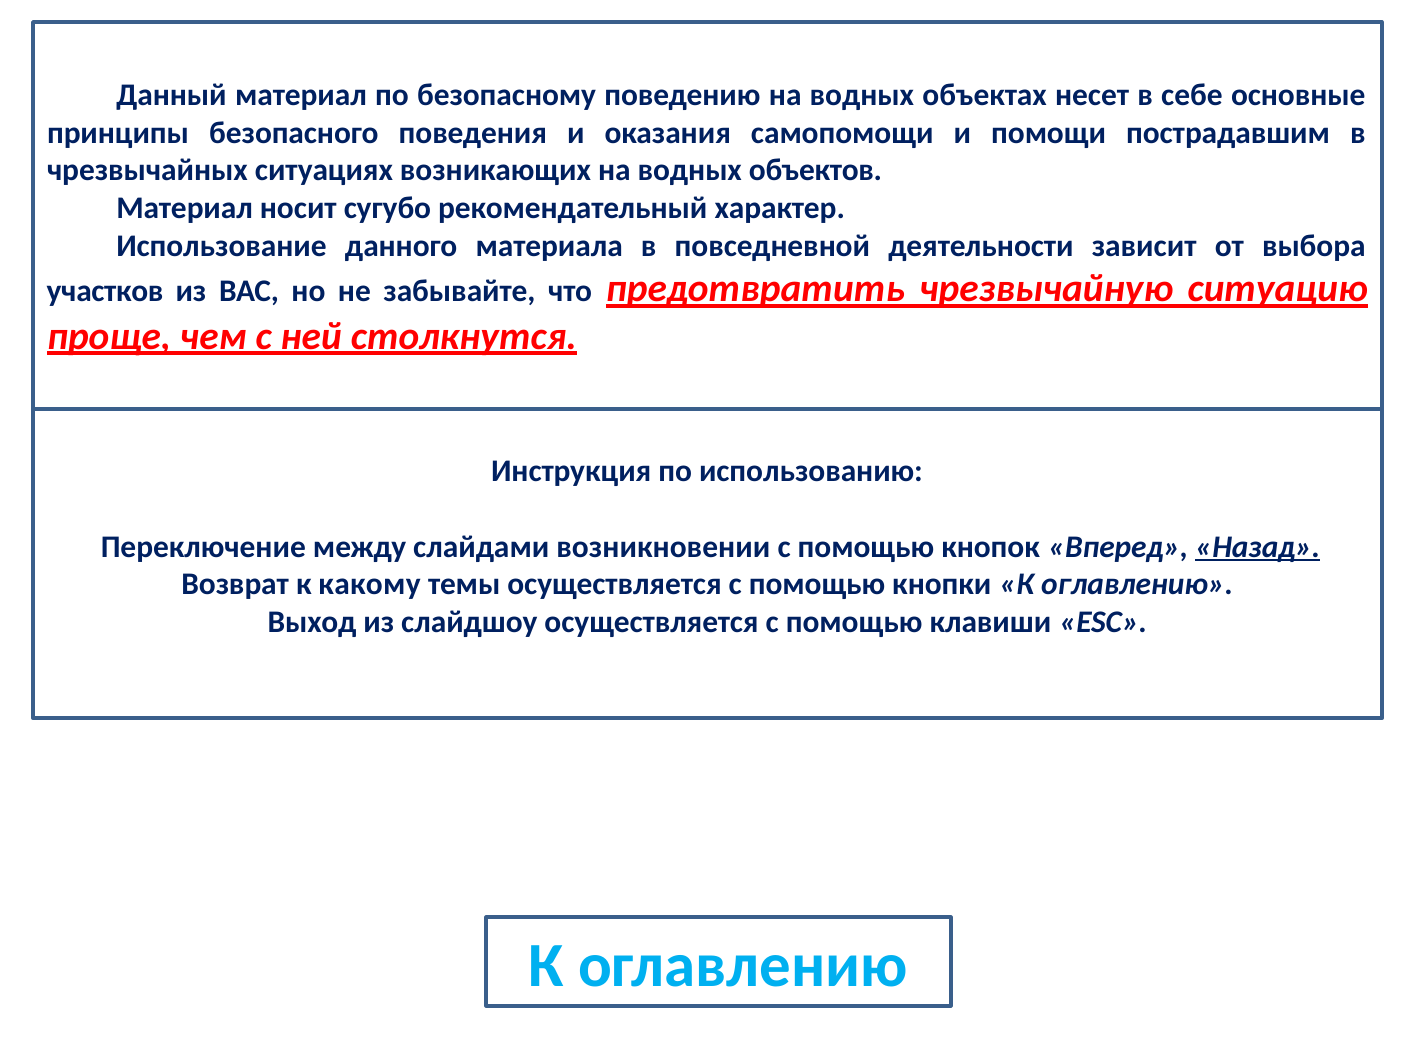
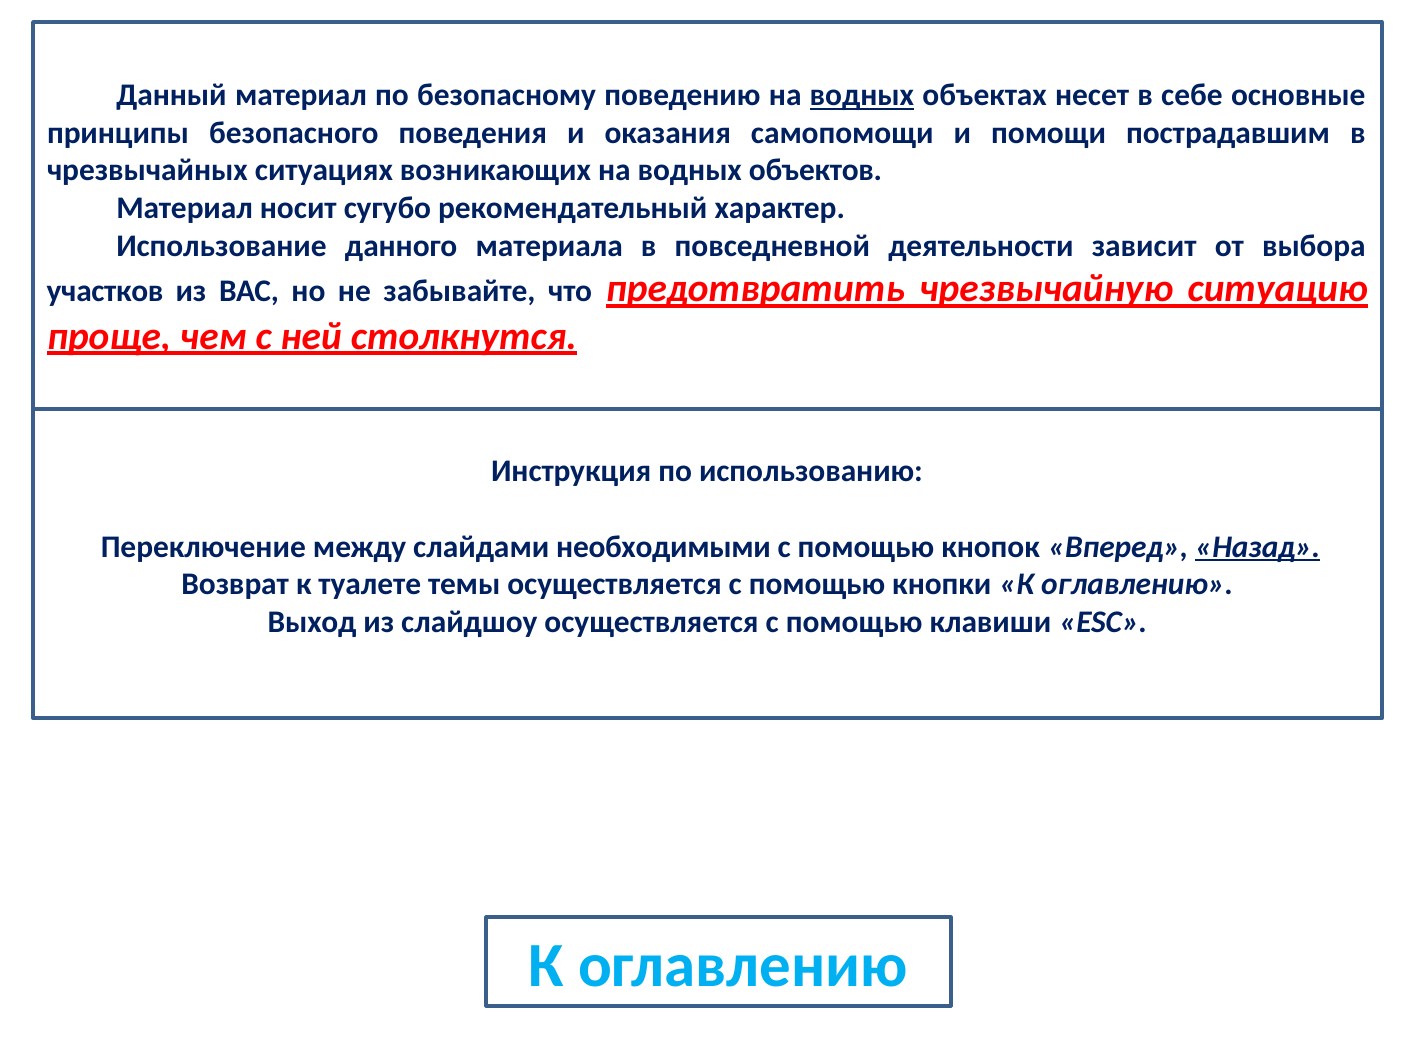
водных at (862, 95) underline: none -> present
возникновении: возникновении -> необходимыми
какому: какому -> туалете
